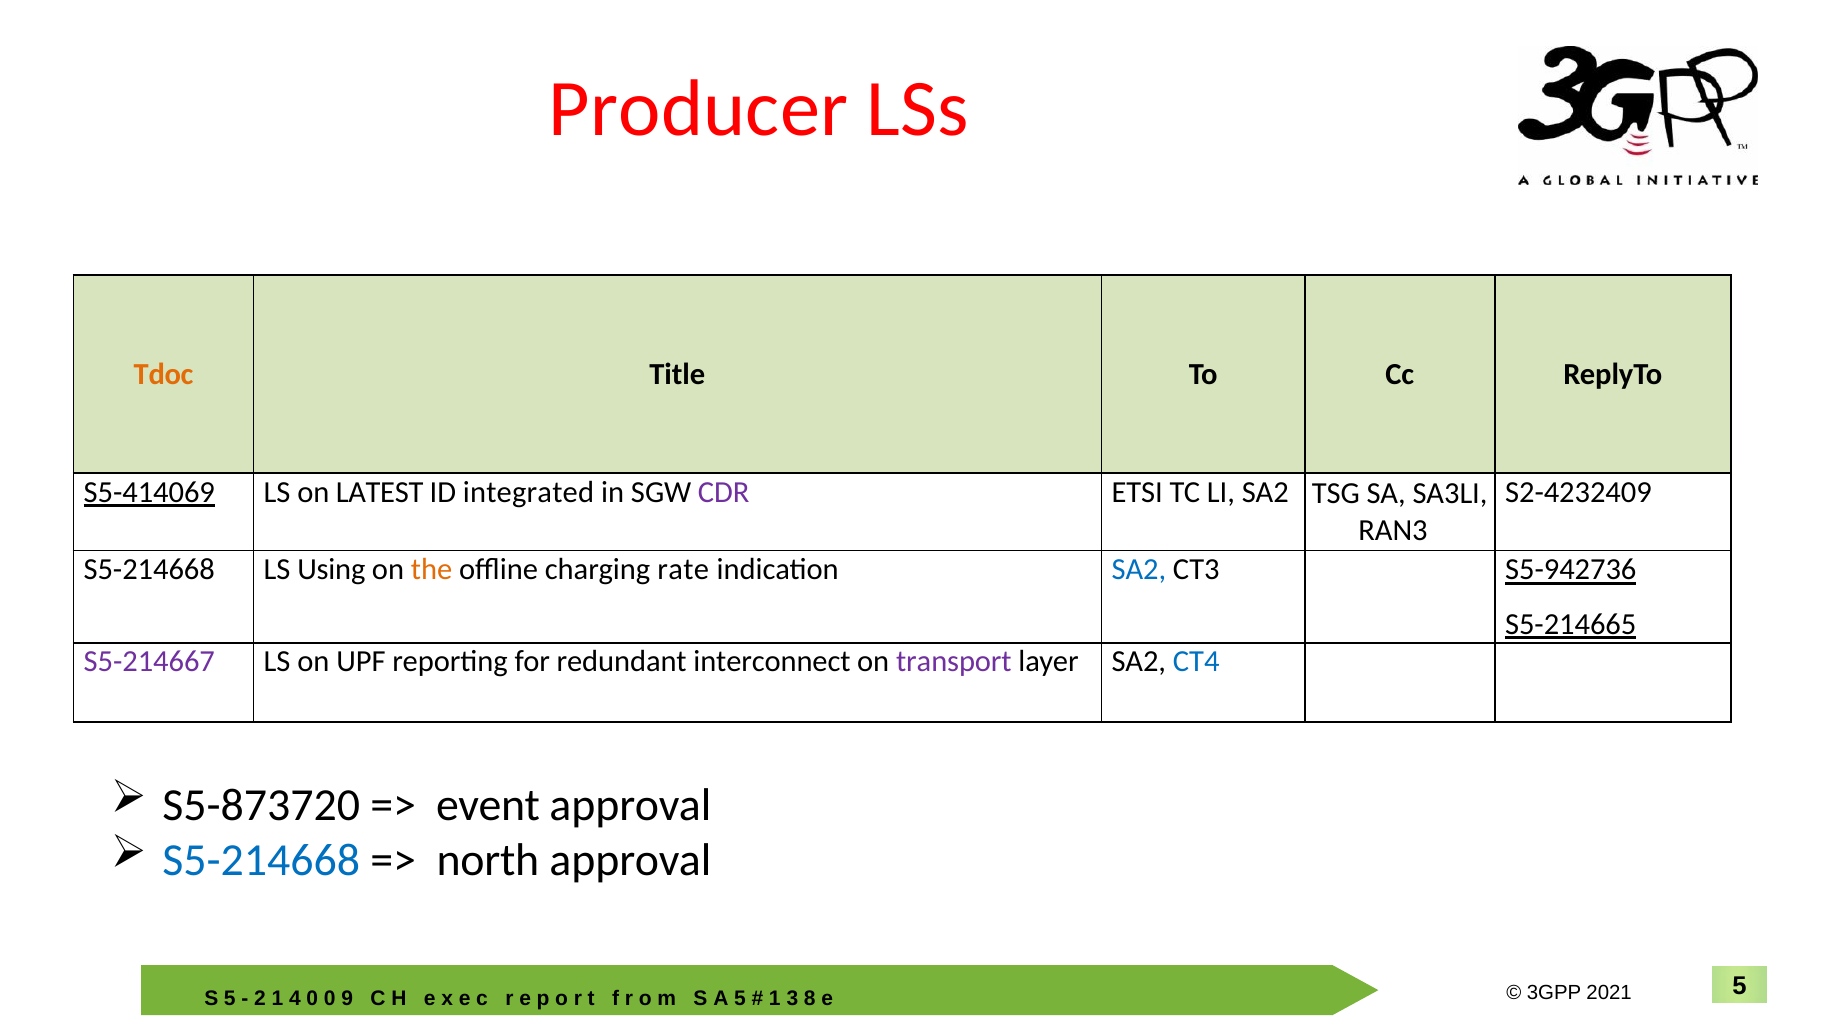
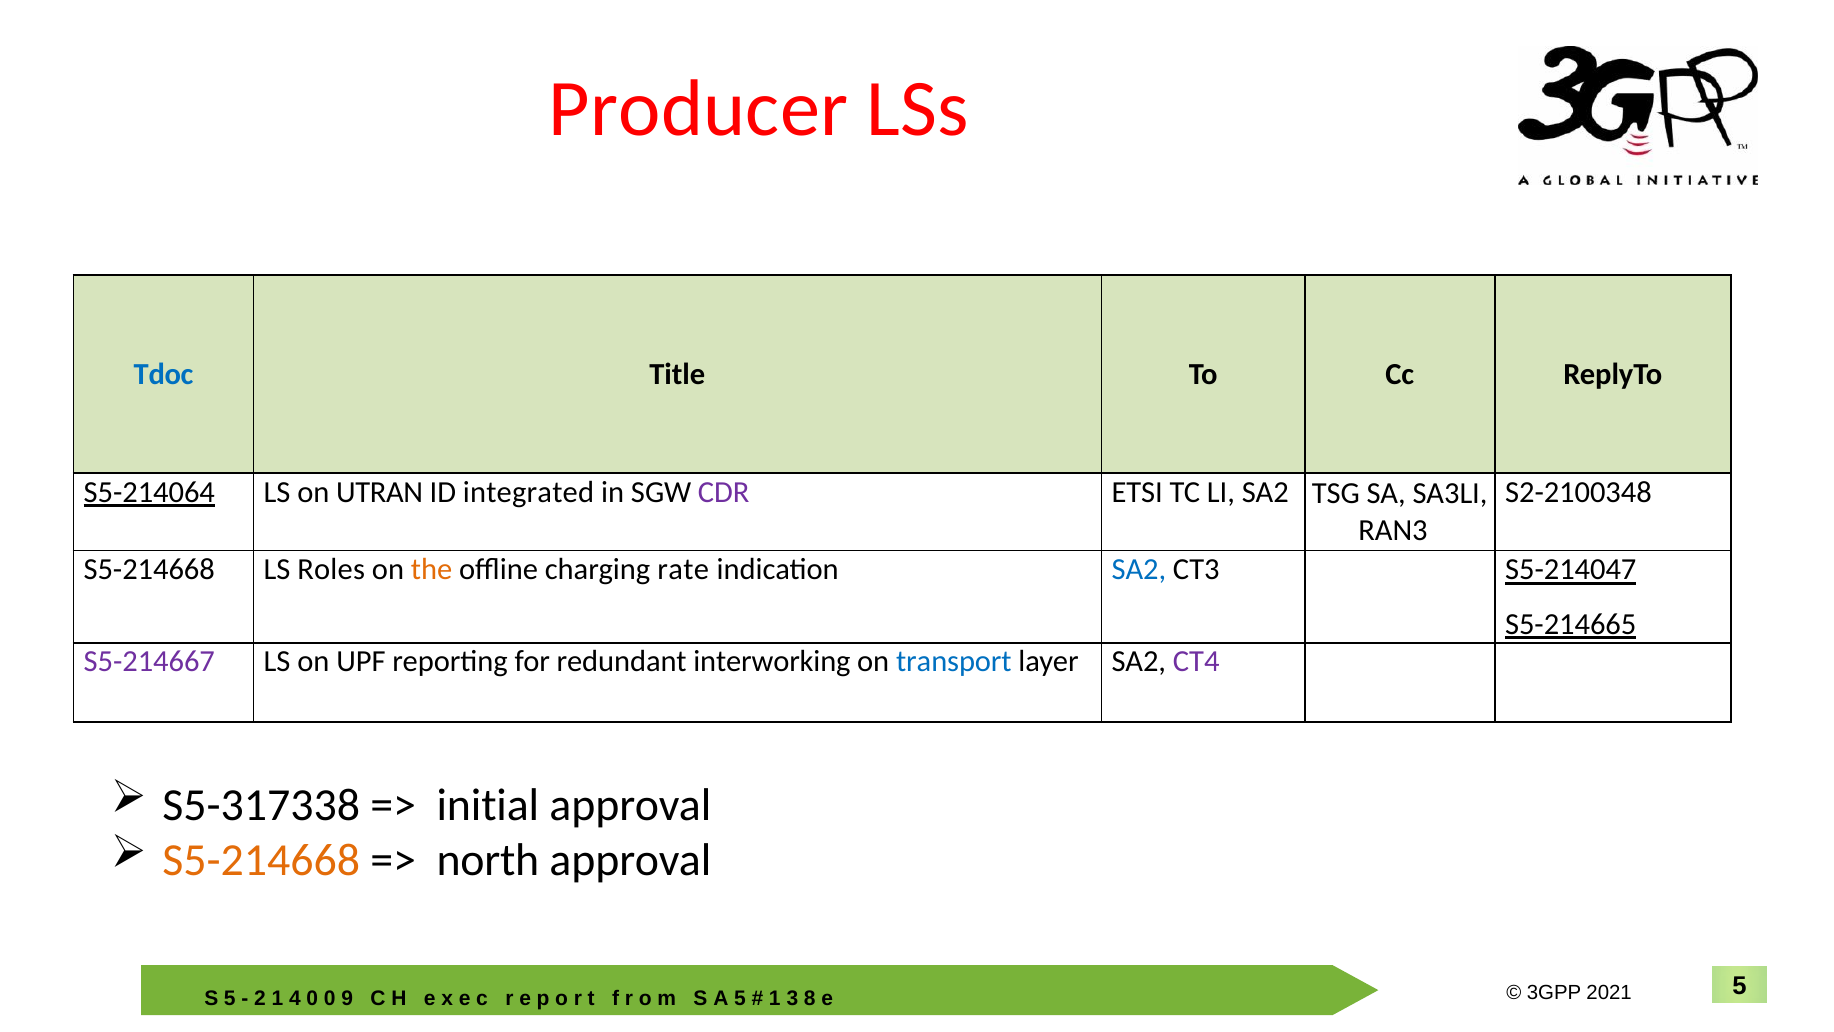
Tdoc colour: orange -> blue
S5-414069: S5-414069 -> S5-214064
LATEST: LATEST -> UTRAN
S2-4232409: S2-4232409 -> S2-2100348
Using: Using -> Roles
S5-942736: S5-942736 -> S5-214047
interconnect: interconnect -> interworking
transport colour: purple -> blue
CT4 colour: blue -> purple
S5-873720: S5-873720 -> S5-317338
event: event -> initial
S5-214668 at (261, 860) colour: blue -> orange
